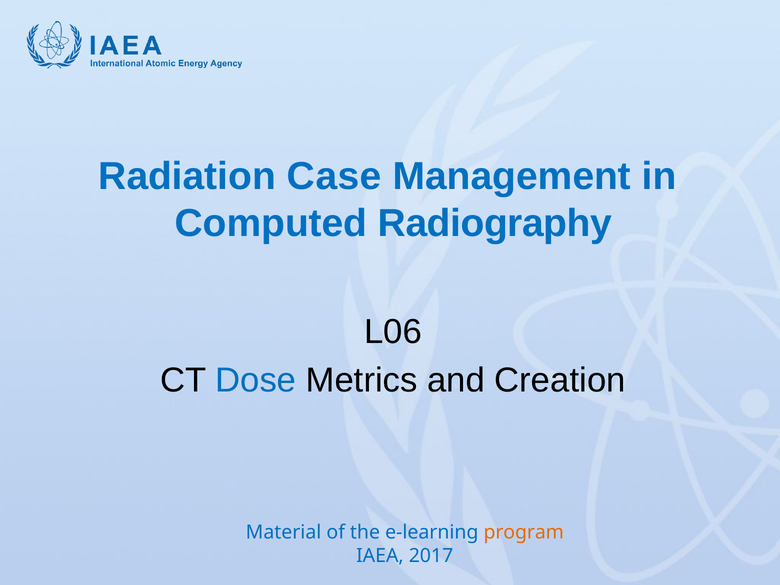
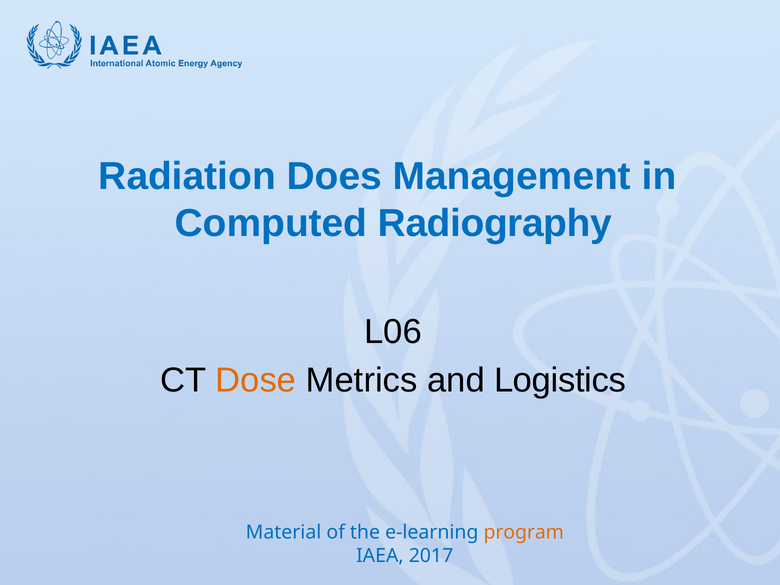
Case: Case -> Does
Dose at (256, 380) colour: blue -> orange
Creation: Creation -> Logistics
